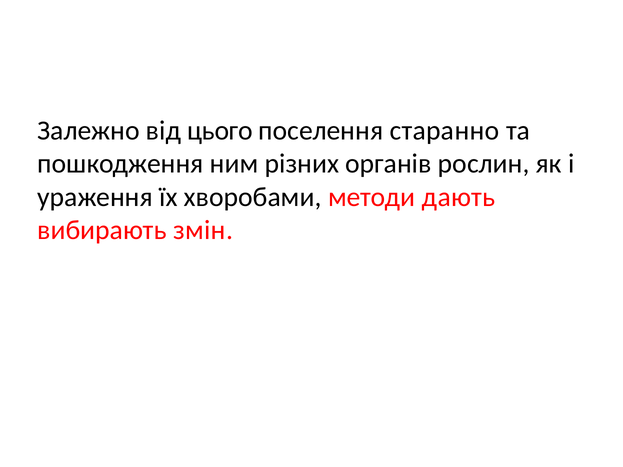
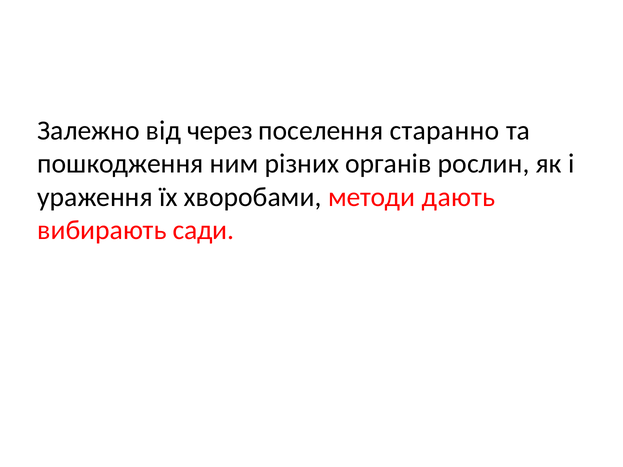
цього: цього -> через
змін: змін -> сади
